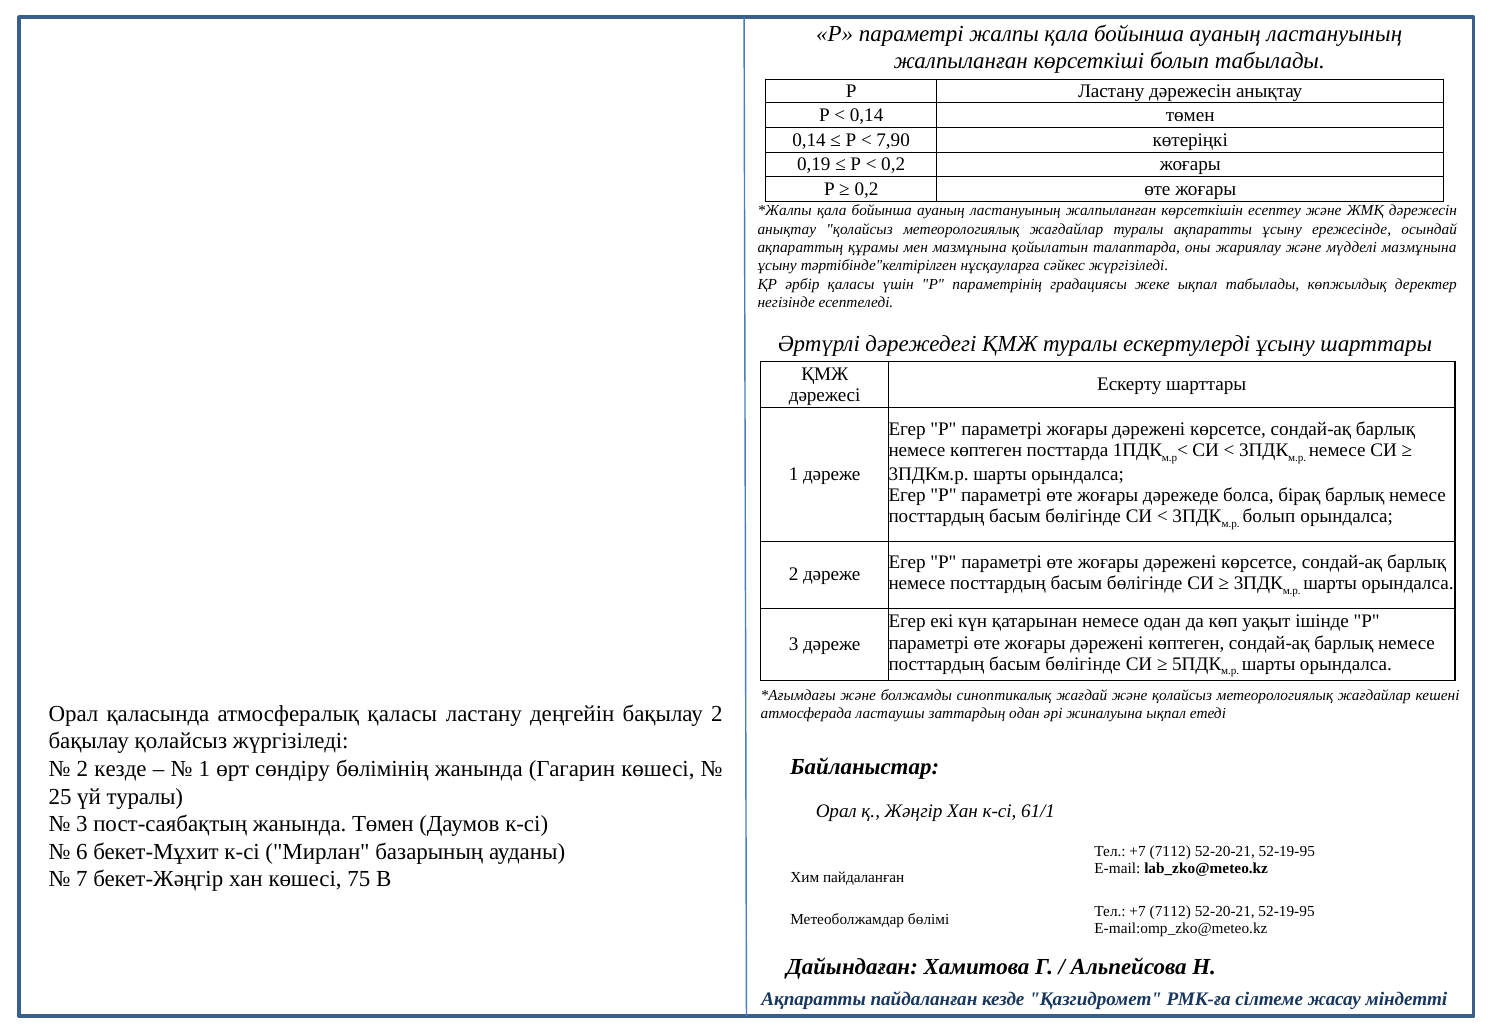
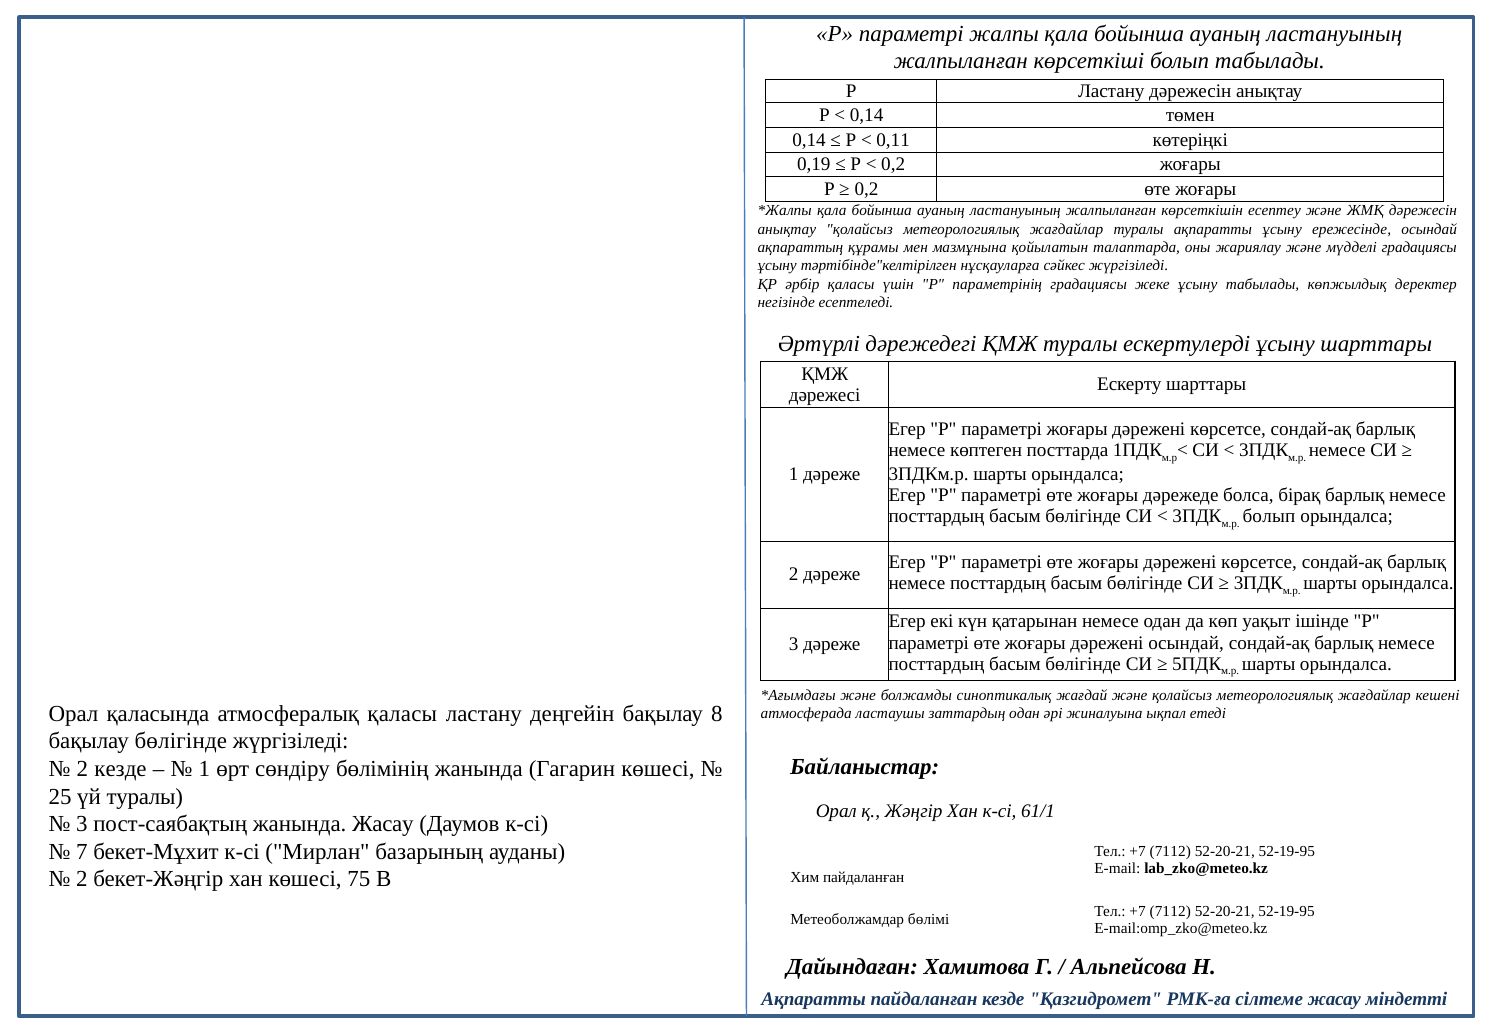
7,90: 7,90 -> 0,11
мүдделі мазмұнына: мазмұнына -> градациясы
жеке ықпал: ықпал -> ұсыну
дәрежені көптеген: көптеген -> осындай
бақылау 2: 2 -> 8
бақылау қолайсыз: қолайсыз -> бөлігінде
жанында Төмен: Төмен -> Жасау
6: 6 -> 7
7 at (82, 879): 7 -> 2
